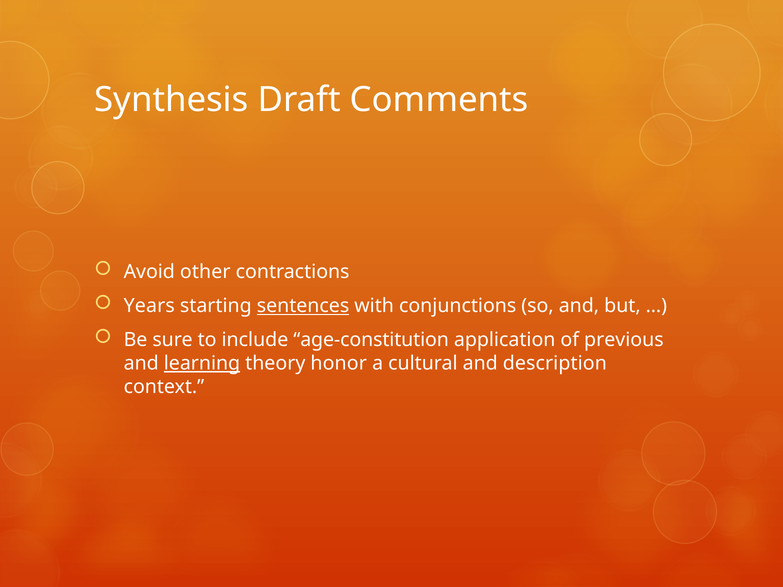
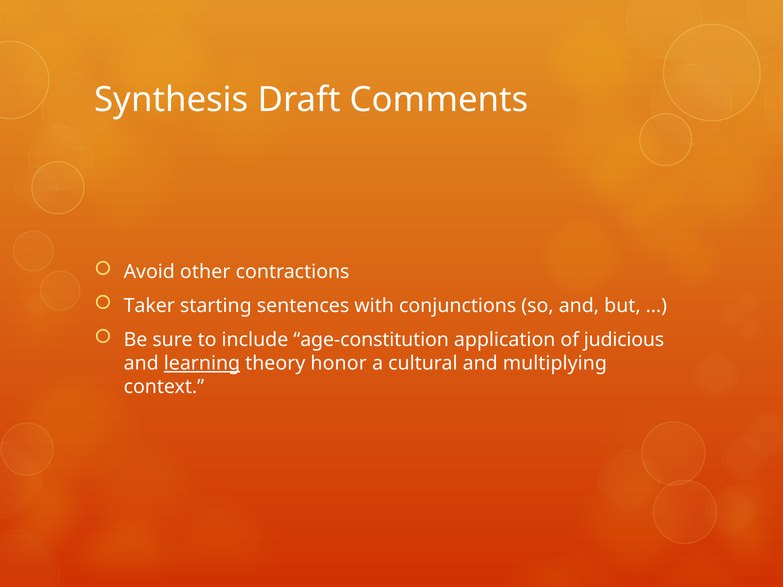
Years: Years -> Taker
sentences underline: present -> none
previous: previous -> judicious
description: description -> multiplying
